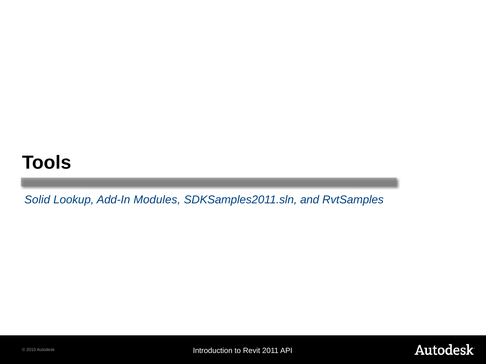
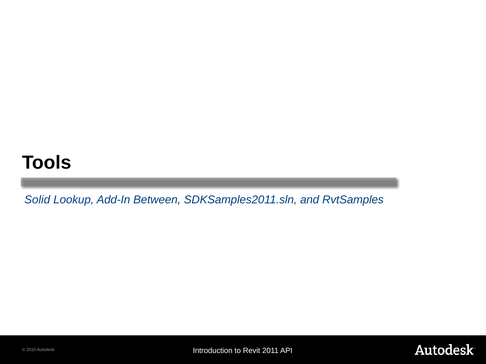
Modules: Modules -> Between
